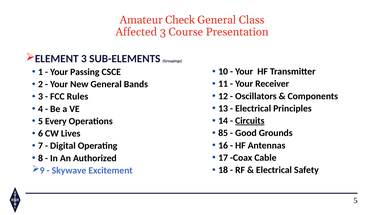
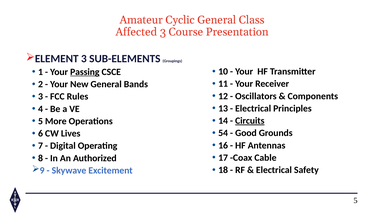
Check: Check -> Cyclic
Passing underline: none -> present
Every: Every -> More
85: 85 -> 54
